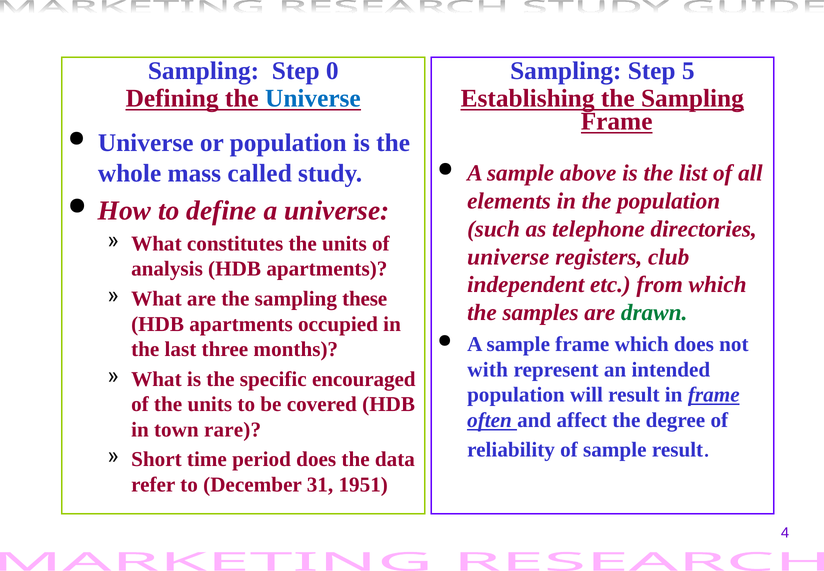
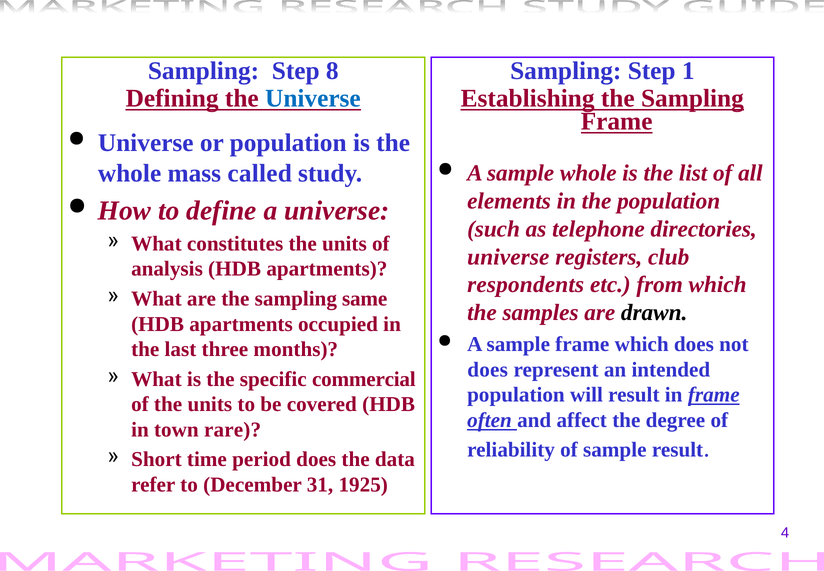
0: 0 -> 8
5: 5 -> 1
sample above: above -> whole
independent: independent -> respondents
these: these -> same
drawn colour: green -> black
with at (488, 369): with -> does
encouraged: encouraged -> commercial
1951: 1951 -> 1925
